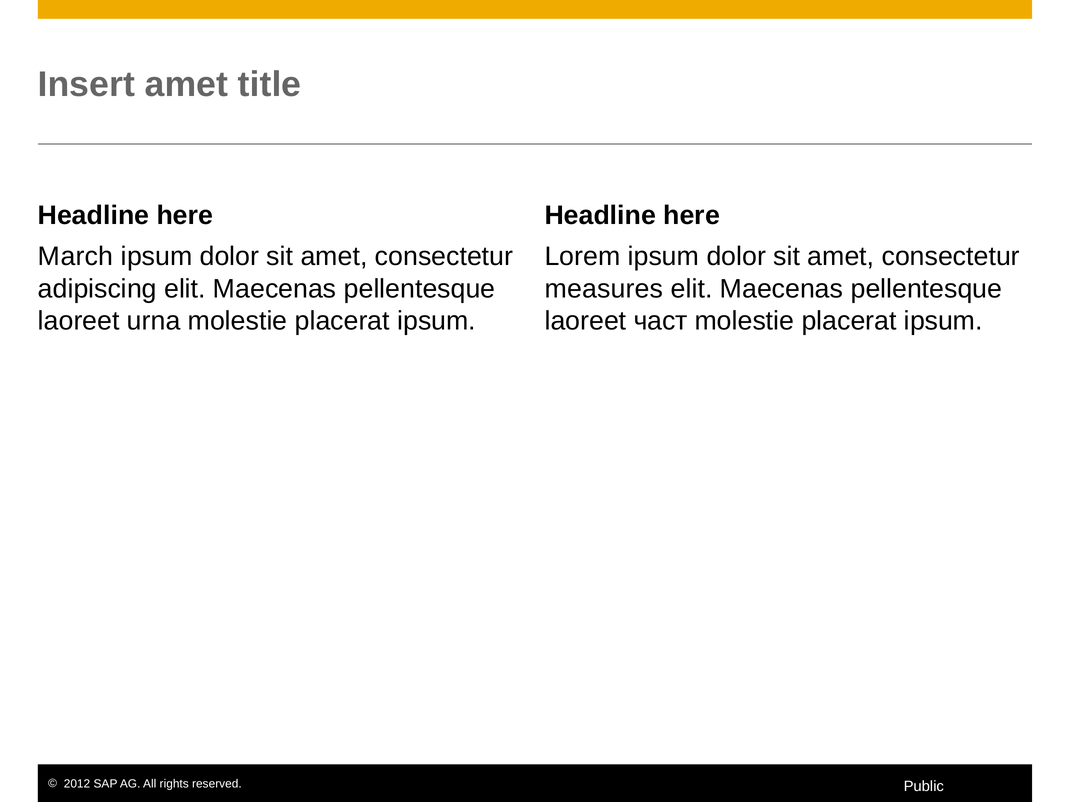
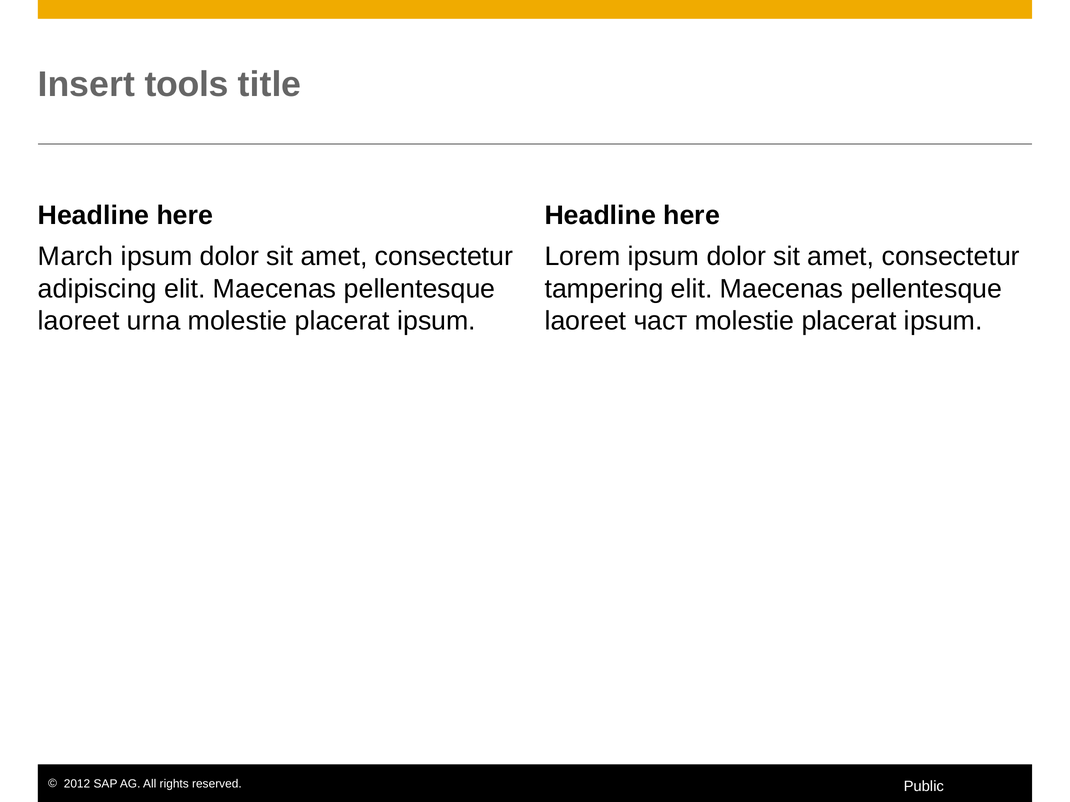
Insert amet: amet -> tools
measures: measures -> tampering
